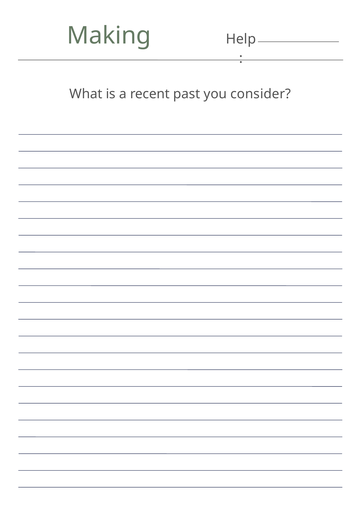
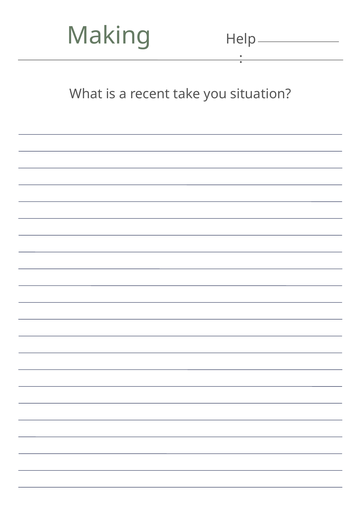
past: past -> take
consider: consider -> situation
